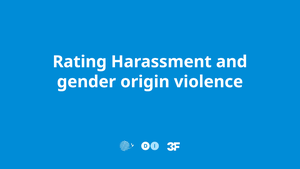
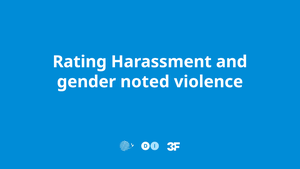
origin: origin -> noted
